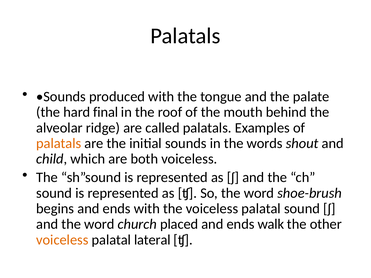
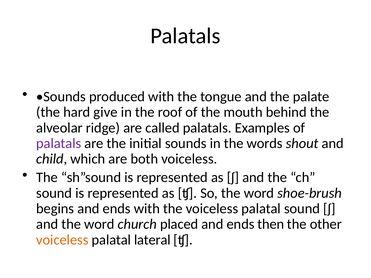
final: final -> give
palatals at (59, 143) colour: orange -> purple
walk: walk -> then
